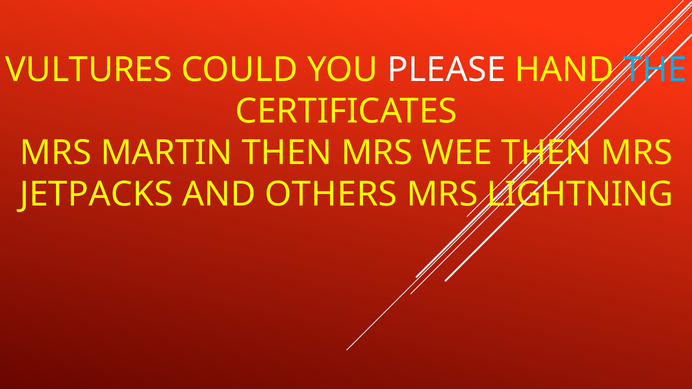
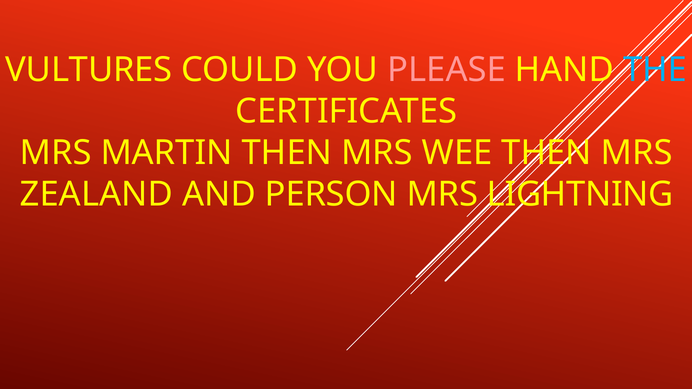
PLEASE colour: white -> pink
JETPACKS: JETPACKS -> ZEALAND
OTHERS: OTHERS -> PERSON
